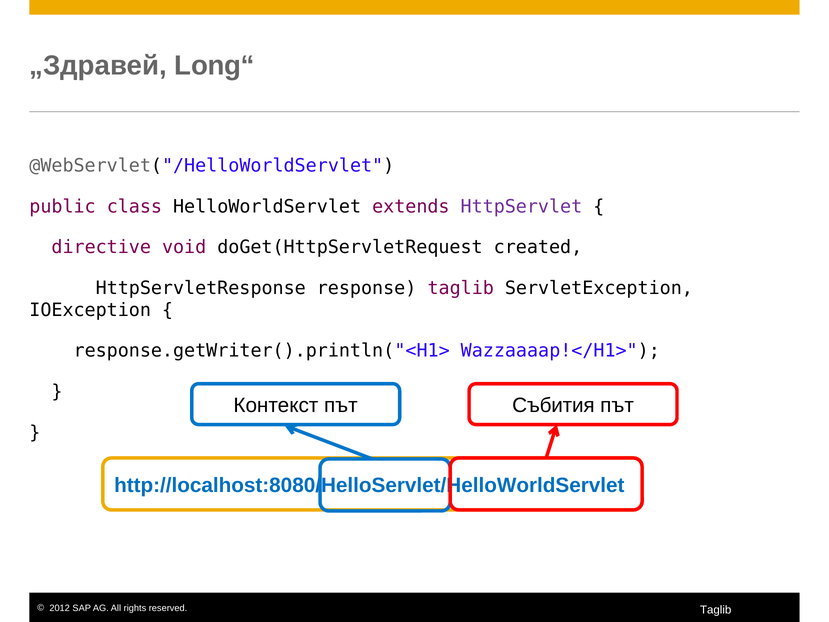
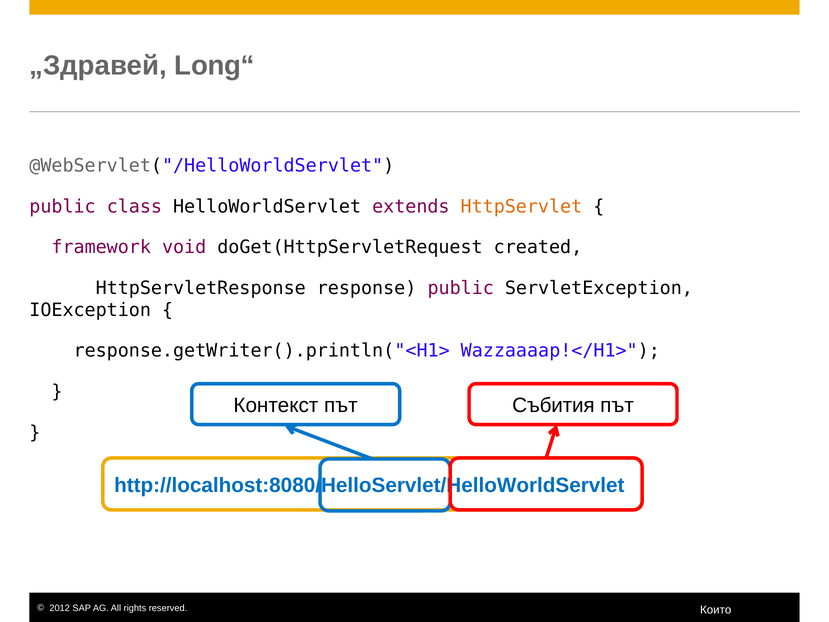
HttpServlet colour: purple -> orange
directive: directive -> framework
response taglib: taglib -> public
Taglib at (716, 610): Taglib -> Които
